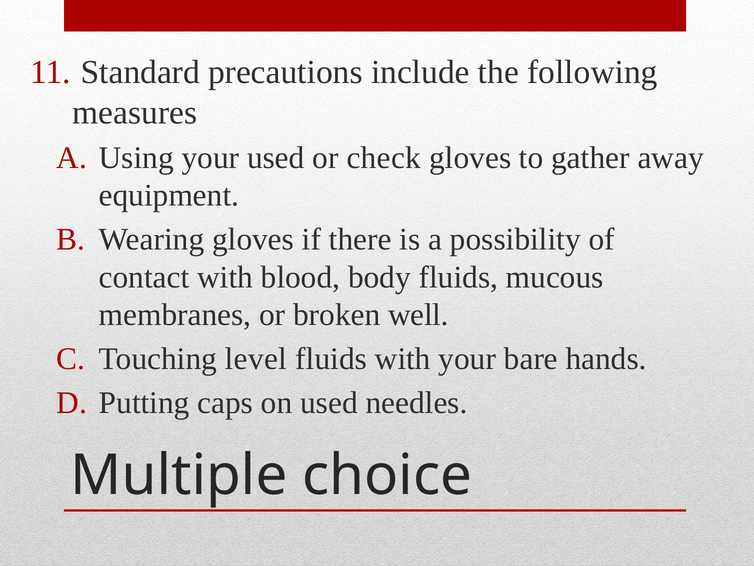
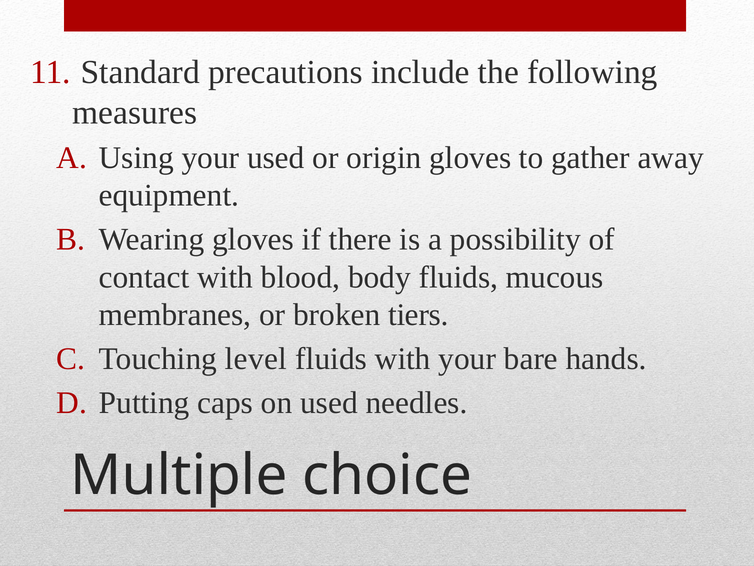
check: check -> origin
well: well -> tiers
